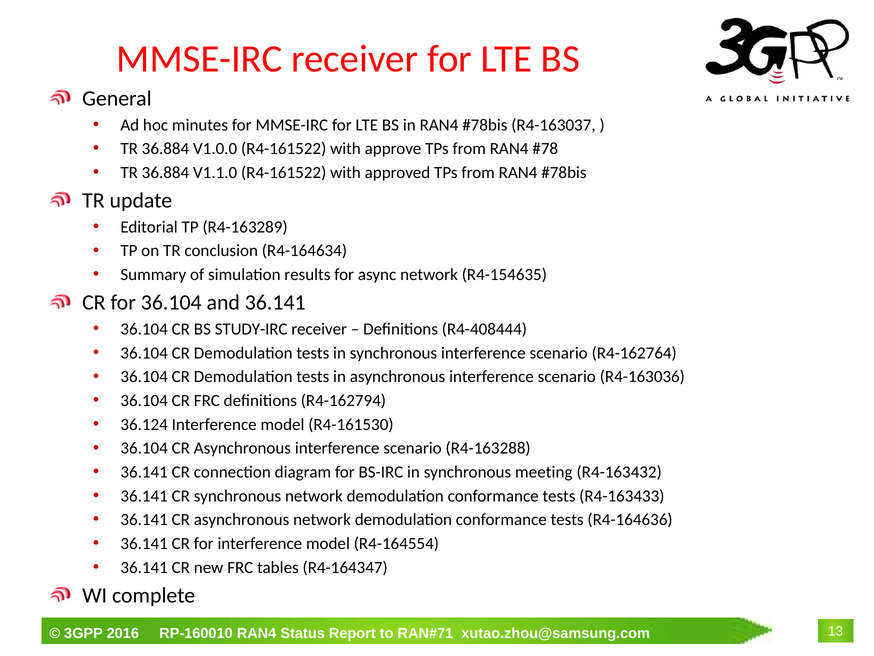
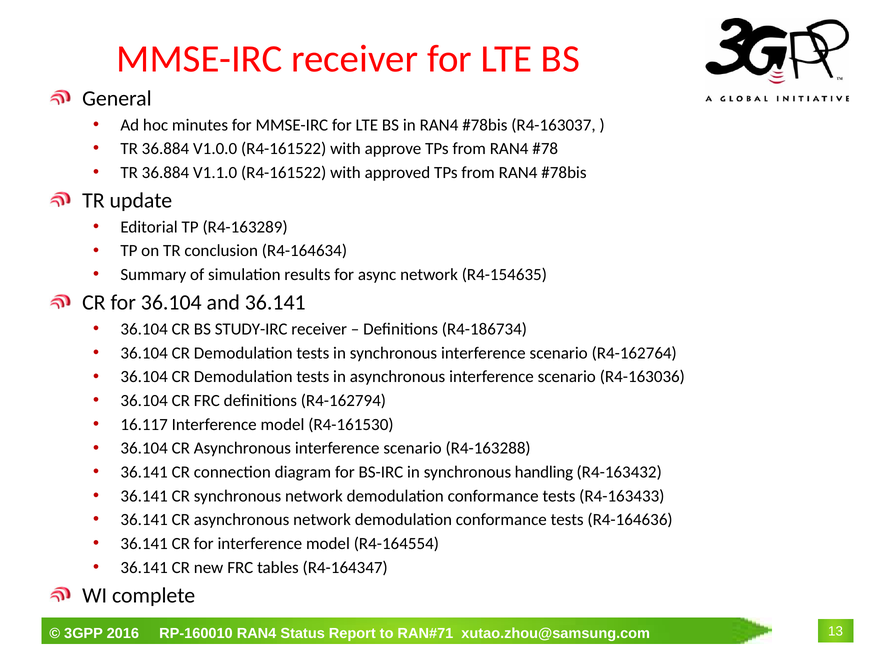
R4-408444: R4-408444 -> R4-186734
36.124: 36.124 -> 16.117
meeting: meeting -> handling
